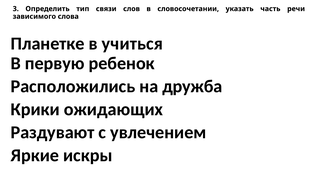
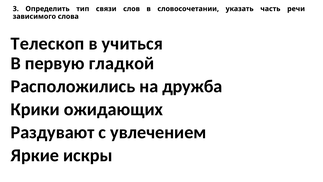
Планетке: Планетке -> Телескоп
ребенок: ребенок -> гладкой
